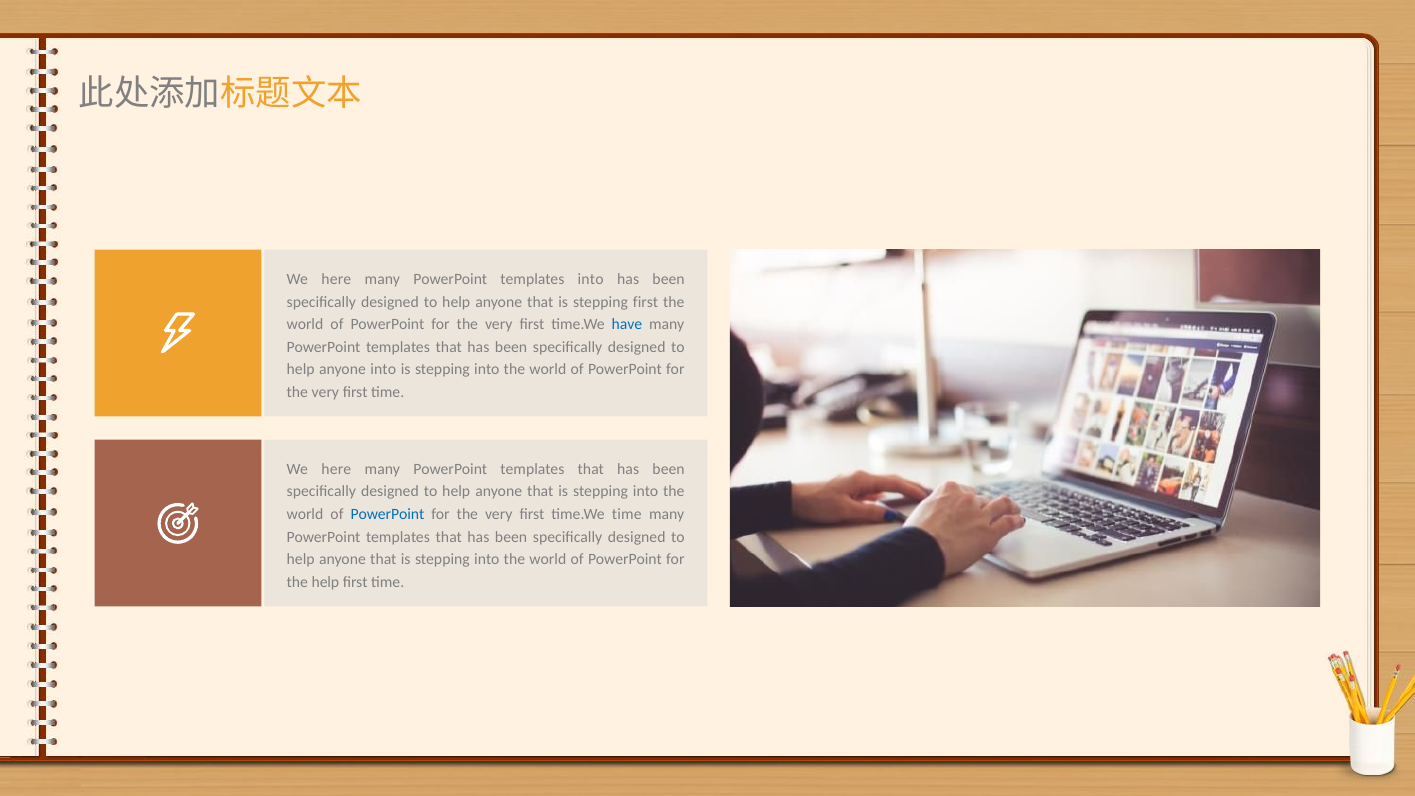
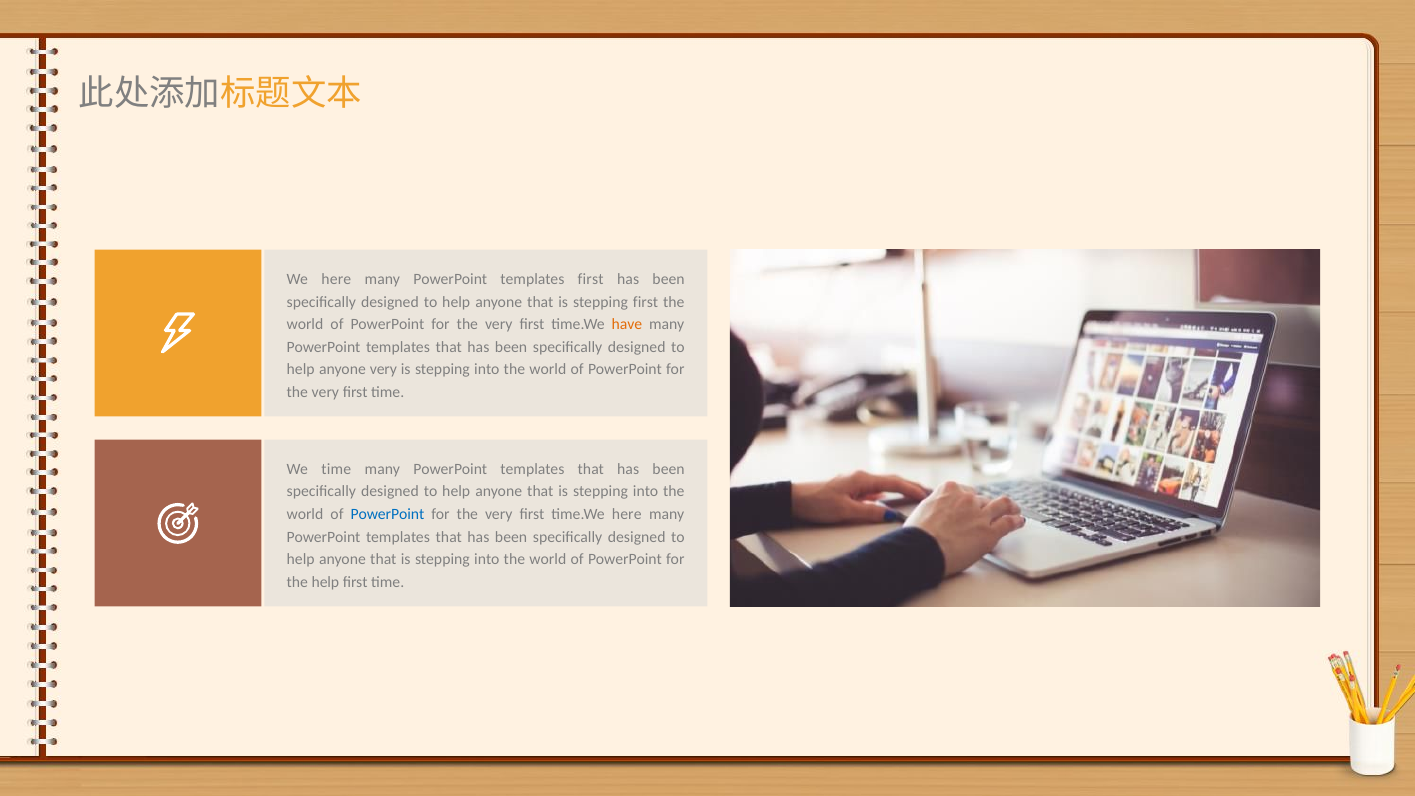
templates into: into -> first
have colour: blue -> orange
anyone into: into -> very
here at (336, 469): here -> time
time.We time: time -> here
